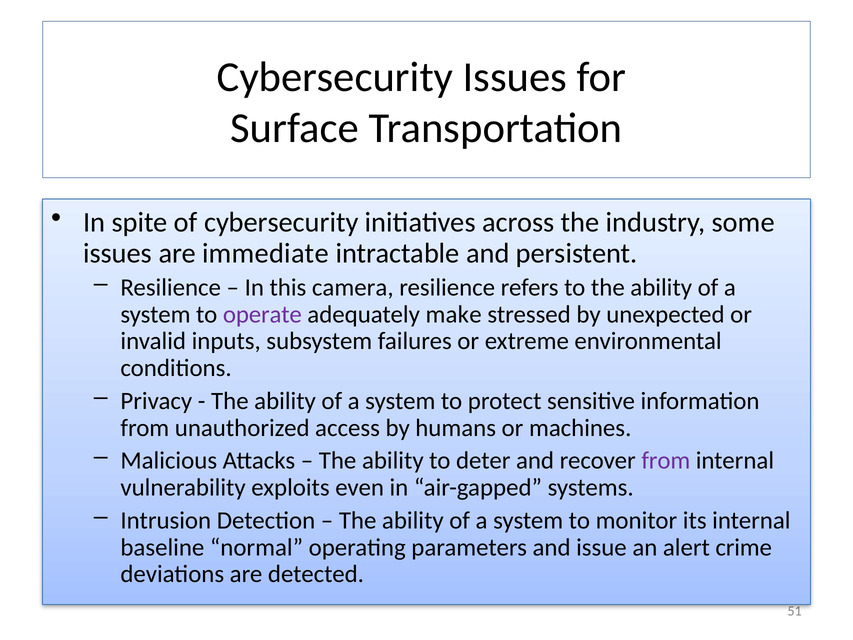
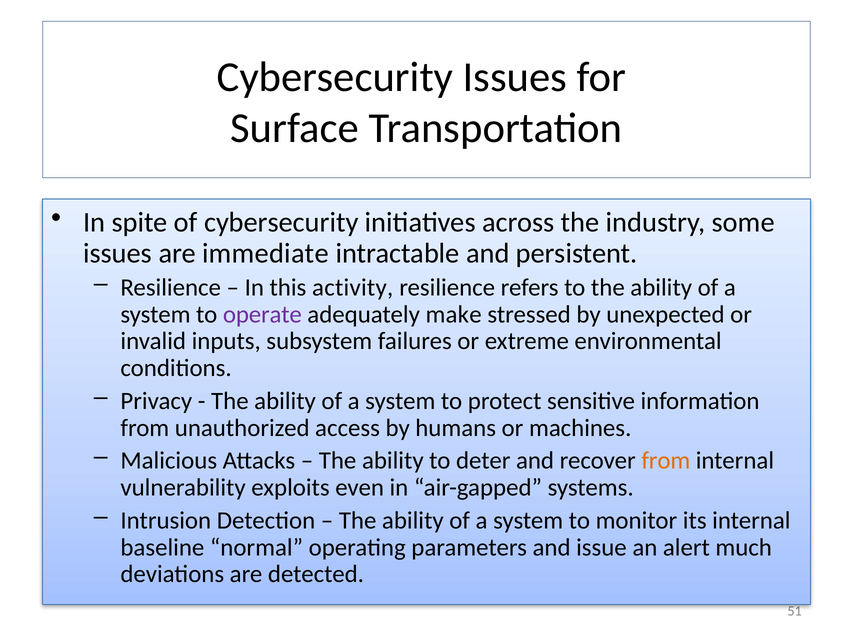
camera: camera -> activity
from at (666, 461) colour: purple -> orange
crime: crime -> much
